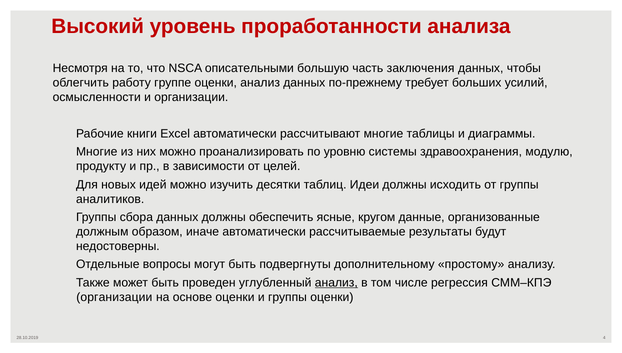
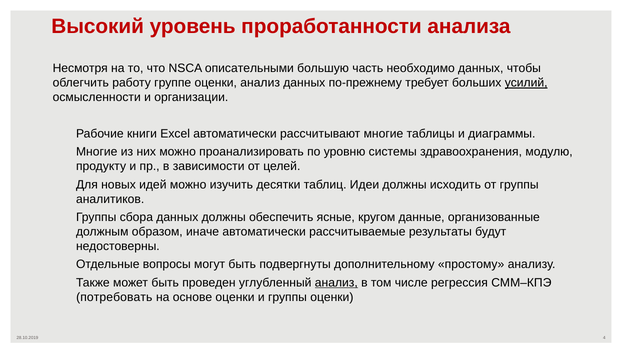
заключения: заключения -> необходимо
усилий underline: none -> present
организации at (114, 297): организации -> потребовать
